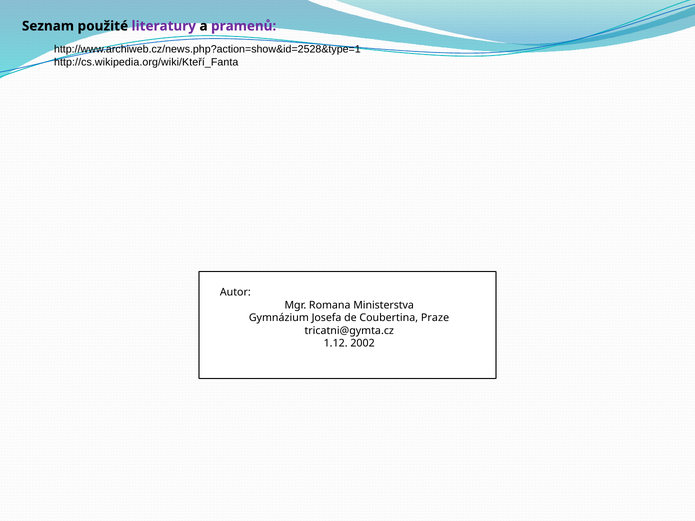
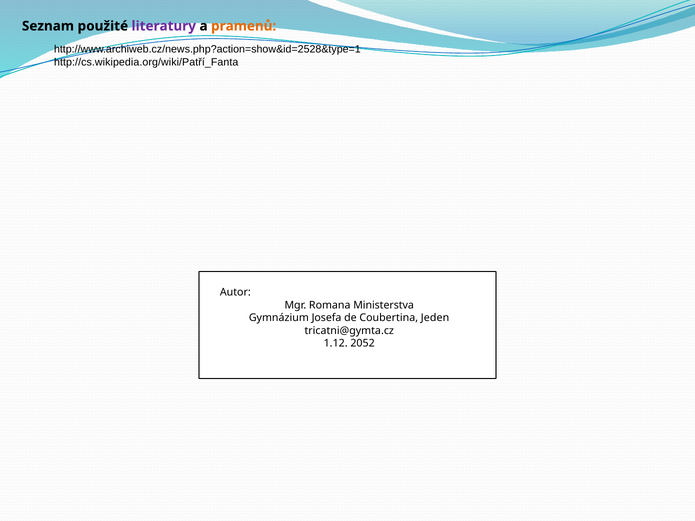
pramenů colour: purple -> orange
http://cs.wikipedia.org/wiki/Kteří_Fanta: http://cs.wikipedia.org/wiki/Kteří_Fanta -> http://cs.wikipedia.org/wiki/Patří_Fanta
Praze: Praze -> Jeden
2002: 2002 -> 2052
